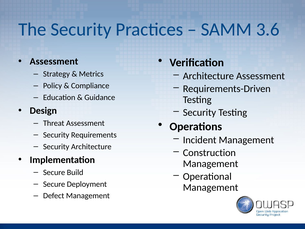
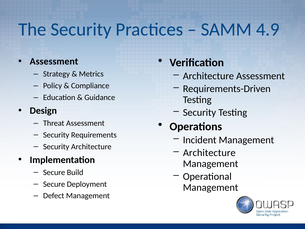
3.6: 3.6 -> 4.9
Construction at (209, 153): Construction -> Architecture
